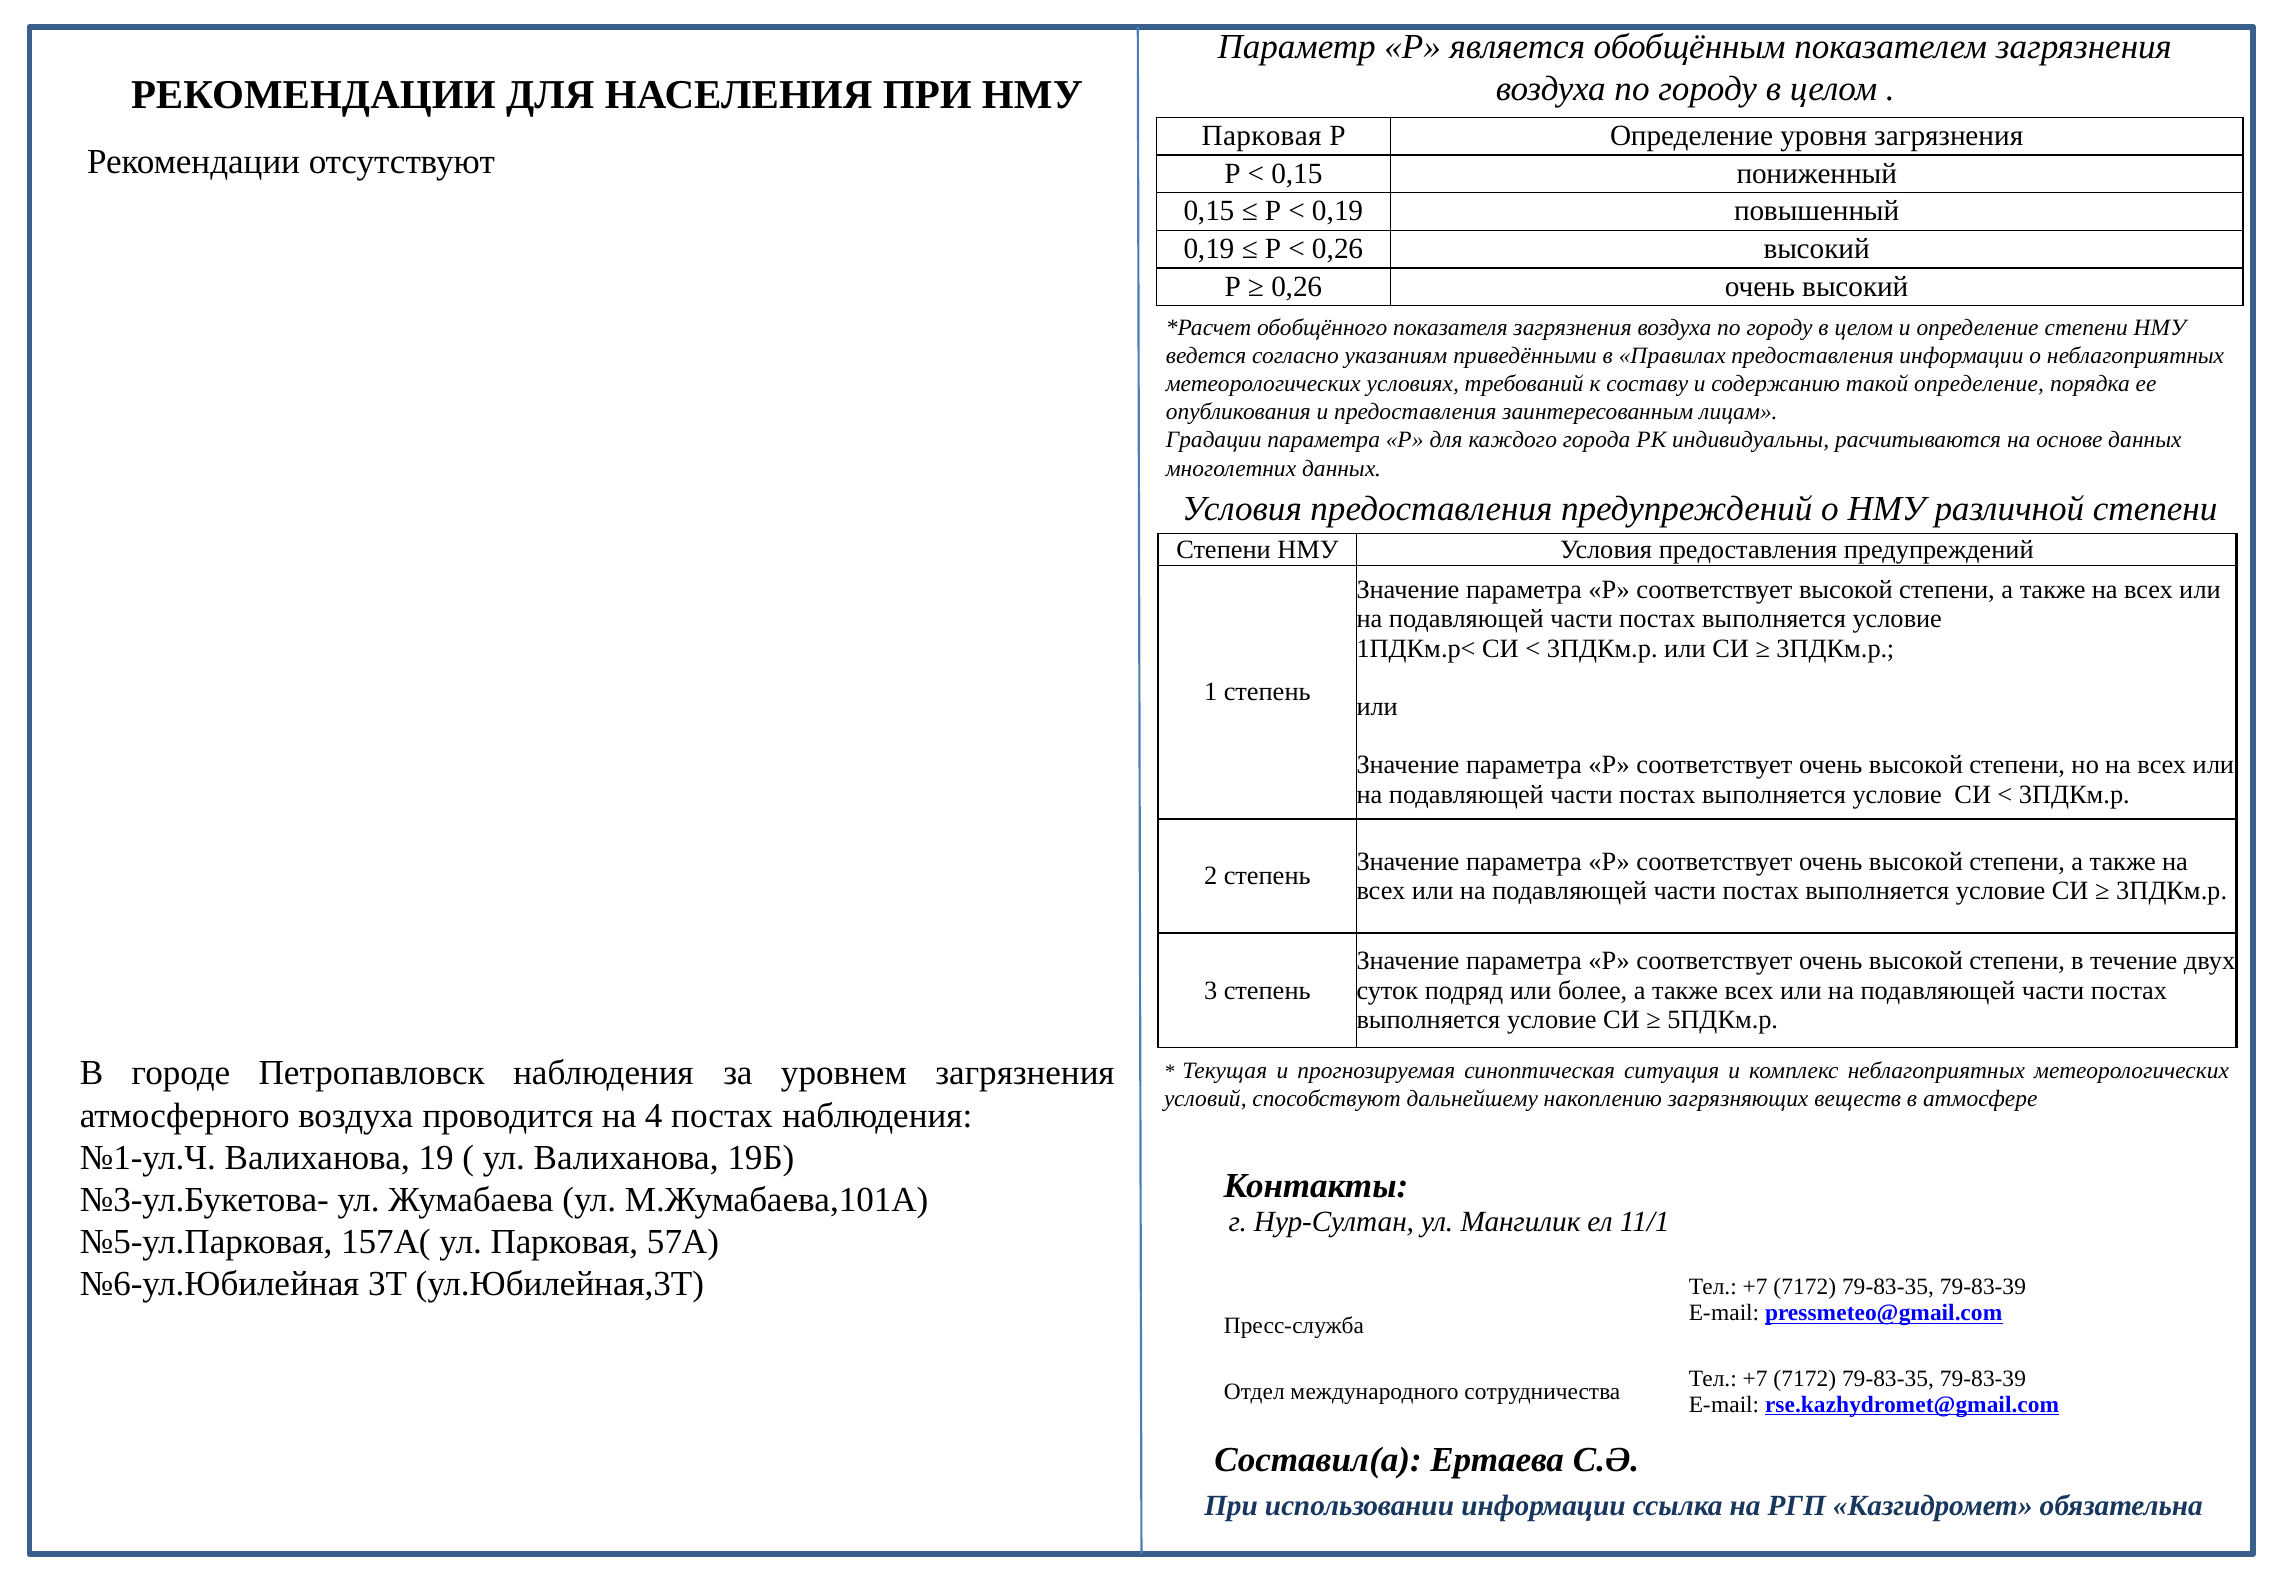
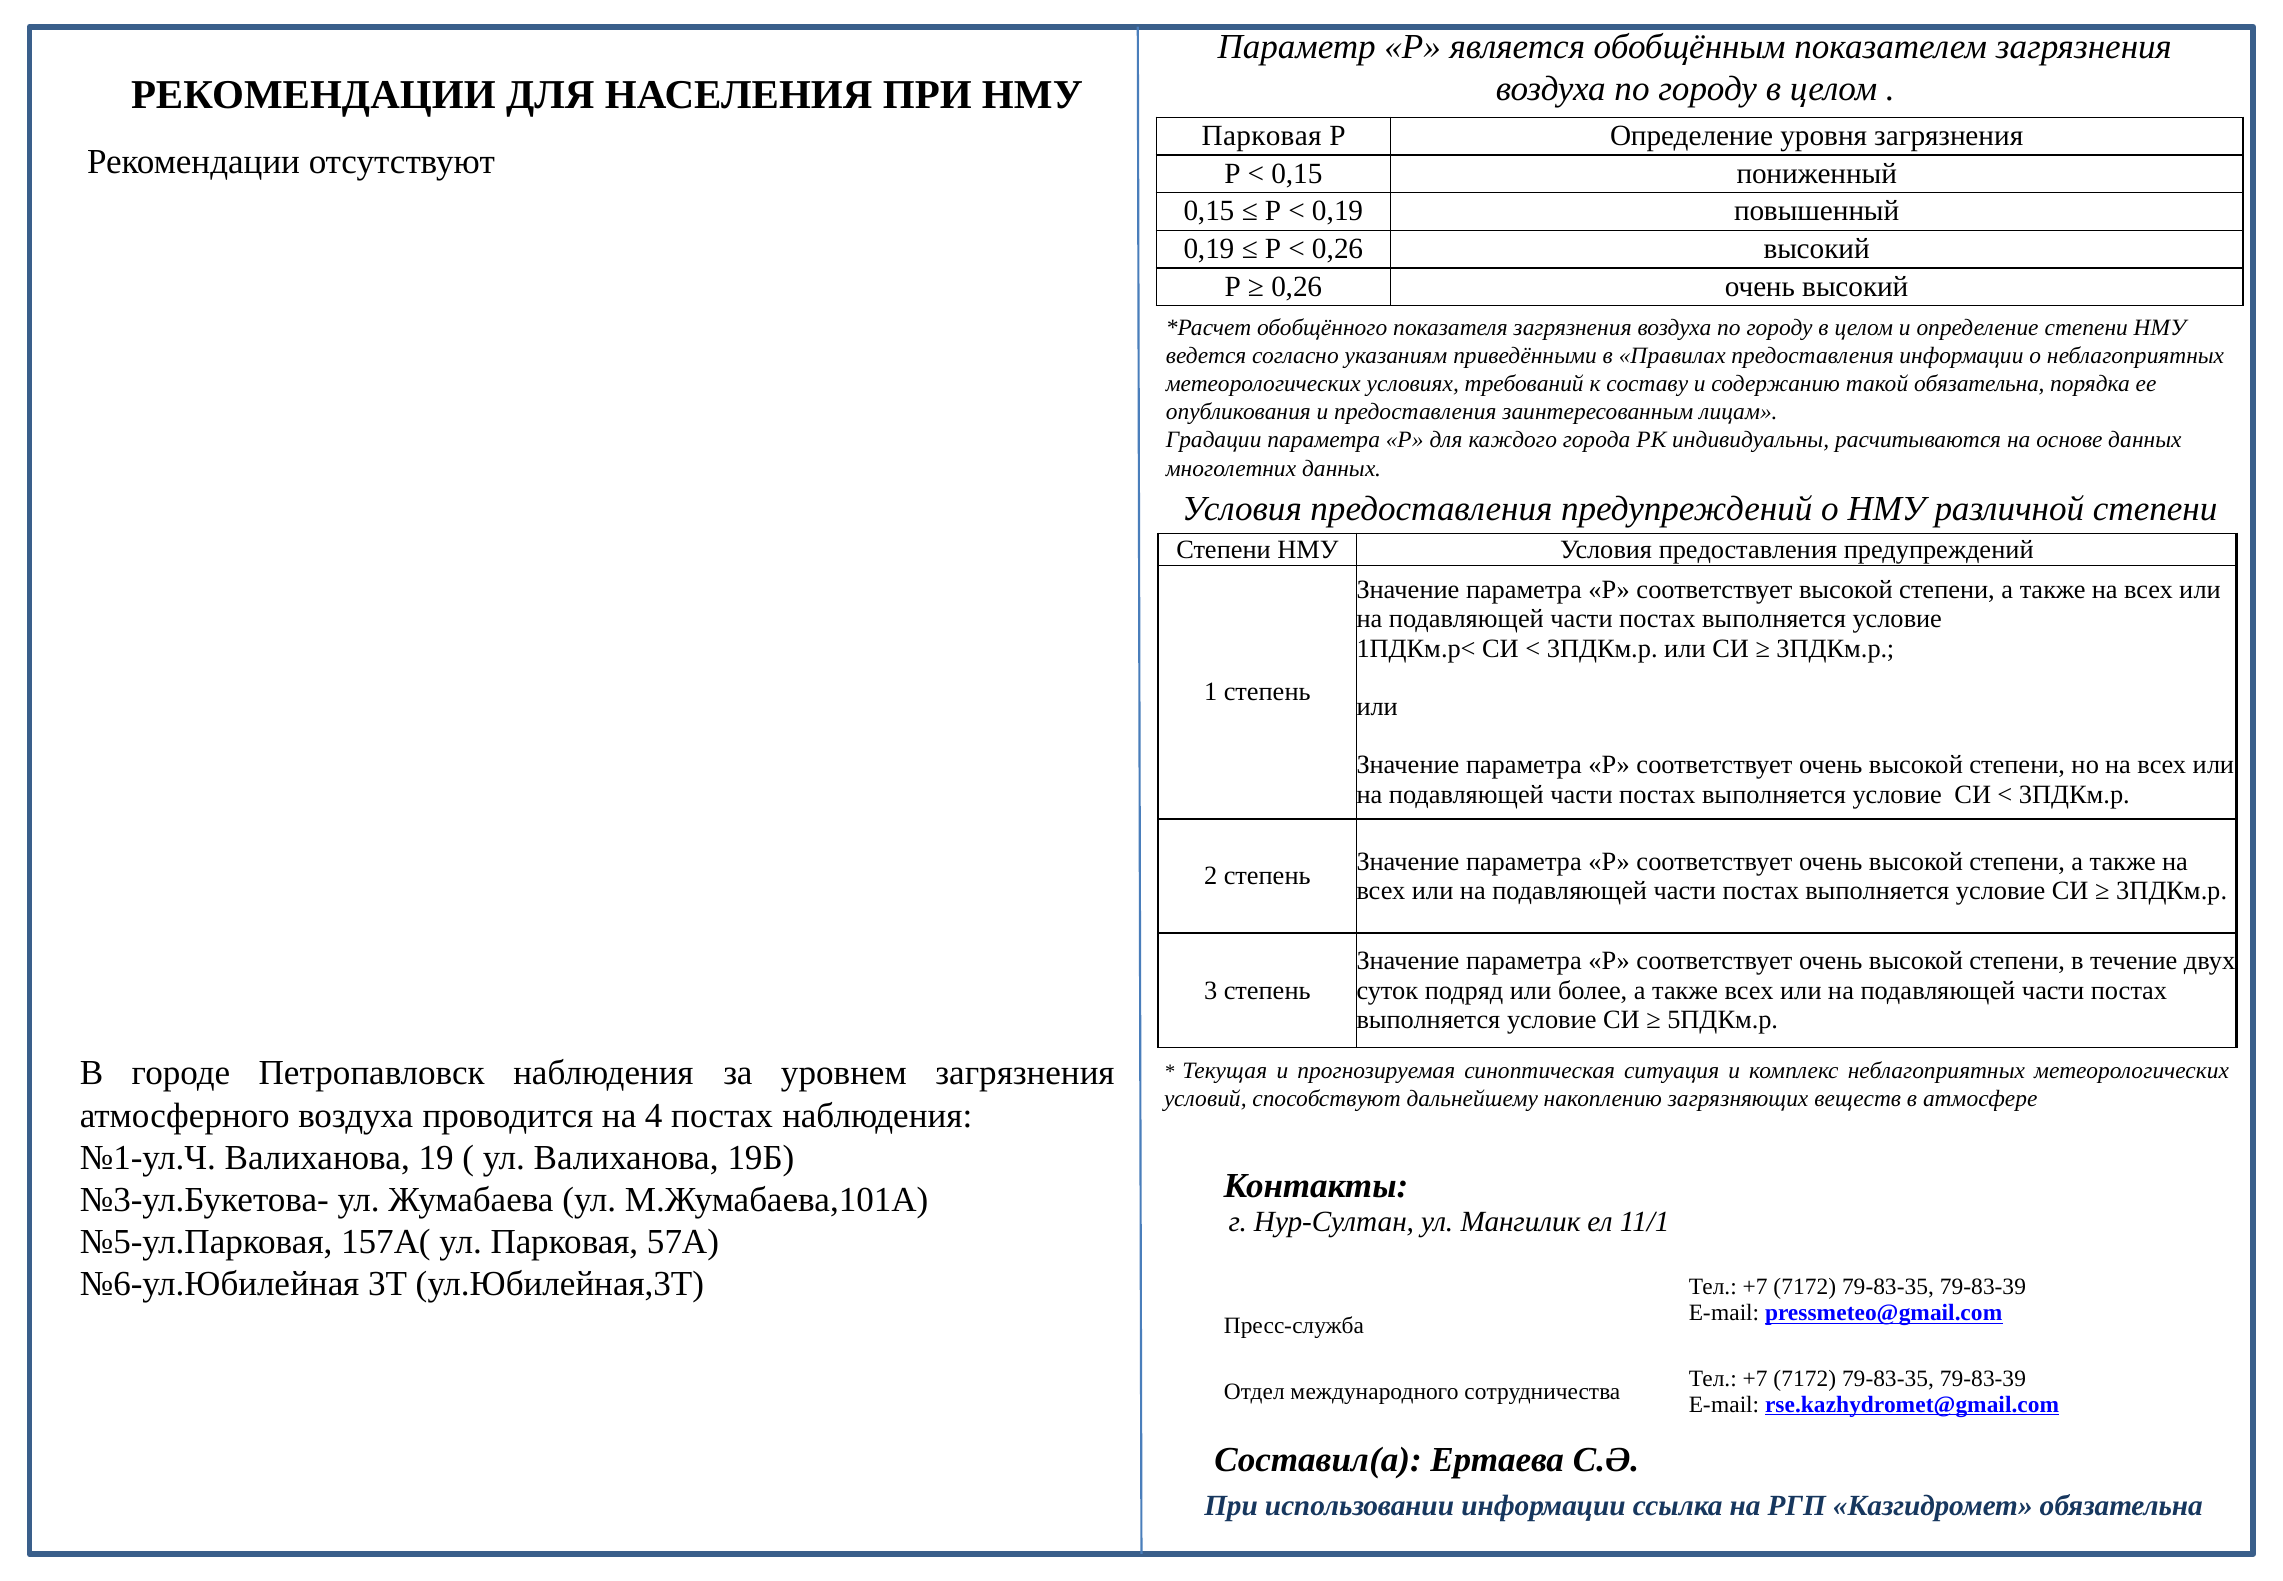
такой определение: определение -> обязательна
